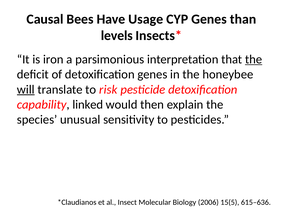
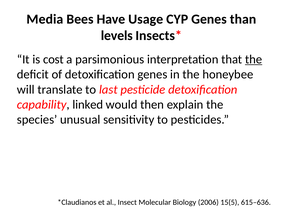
Causal: Causal -> Media
iron: iron -> cost
will underline: present -> none
risk: risk -> last
